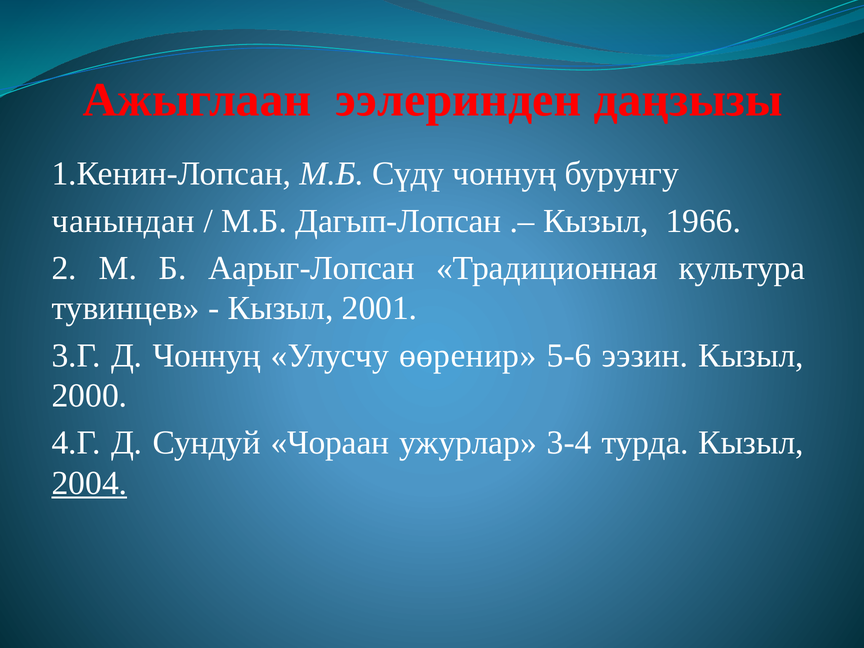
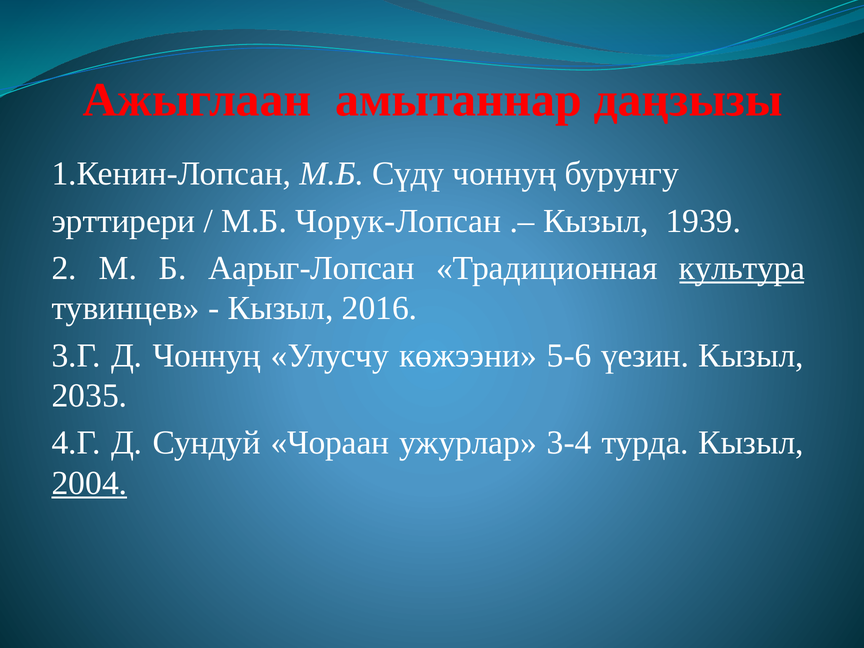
ээлеринден: ээлеринден -> амытаннар
чанындан: чанындан -> эрттирери
Дагып-Лопсан: Дагып-Лопсан -> Чорук-Лопсан
1966: 1966 -> 1939
культура underline: none -> present
2001: 2001 -> 2016
өөренир: өөренир -> көжээни
ээзин: ээзин -> үезин
2000: 2000 -> 2035
